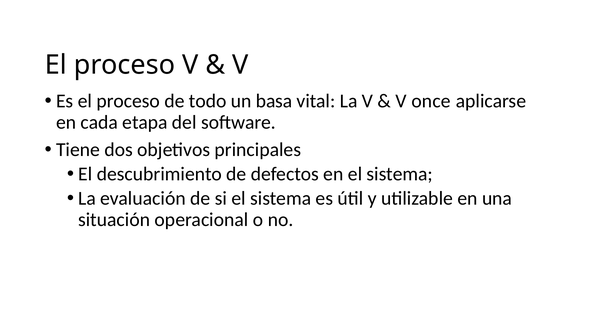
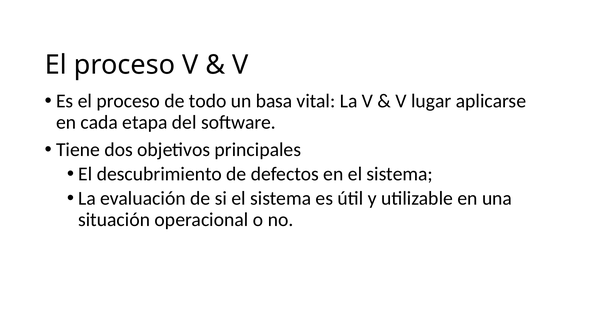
once: once -> lugar
